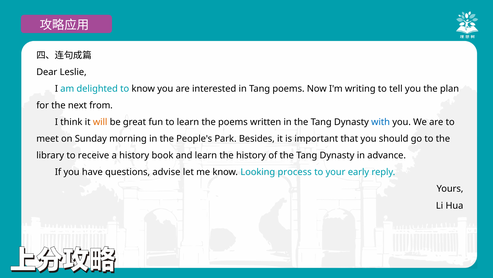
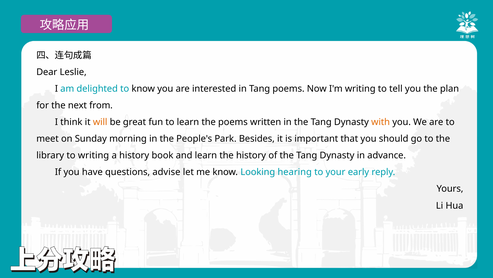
with colour: blue -> orange
to receive: receive -> writing
process: process -> hearing
